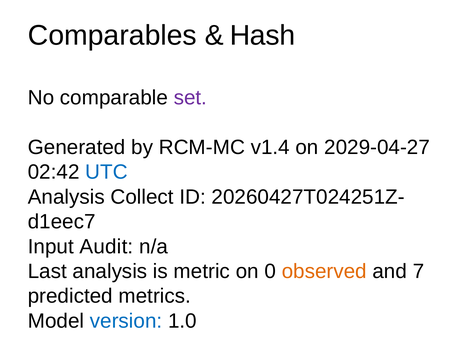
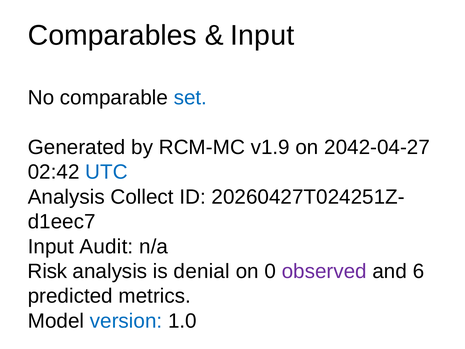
Hash at (262, 35): Hash -> Input
set colour: purple -> blue
v1.4: v1.4 -> v1.9
2029-04-27: 2029-04-27 -> 2042-04-27
Last: Last -> Risk
metric: metric -> denial
observed colour: orange -> purple
7: 7 -> 6
